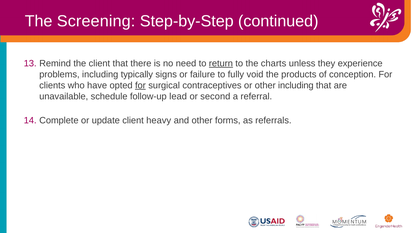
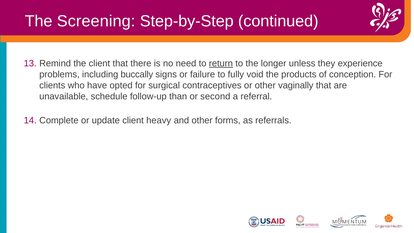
charts: charts -> longer
typically: typically -> buccally
for at (140, 85) underline: present -> none
other including: including -> vaginally
lead: lead -> than
